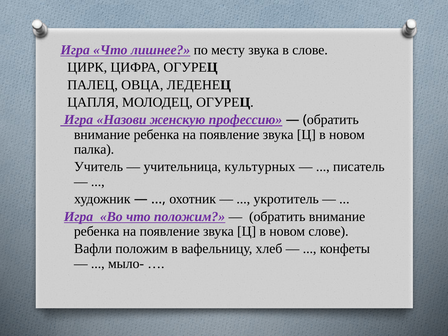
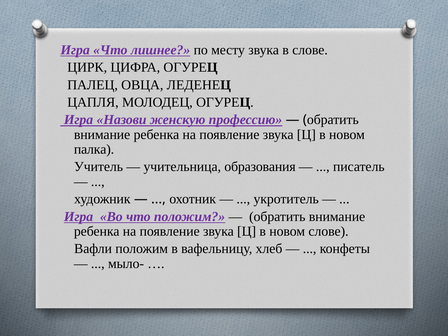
культурных: культурных -> образования
